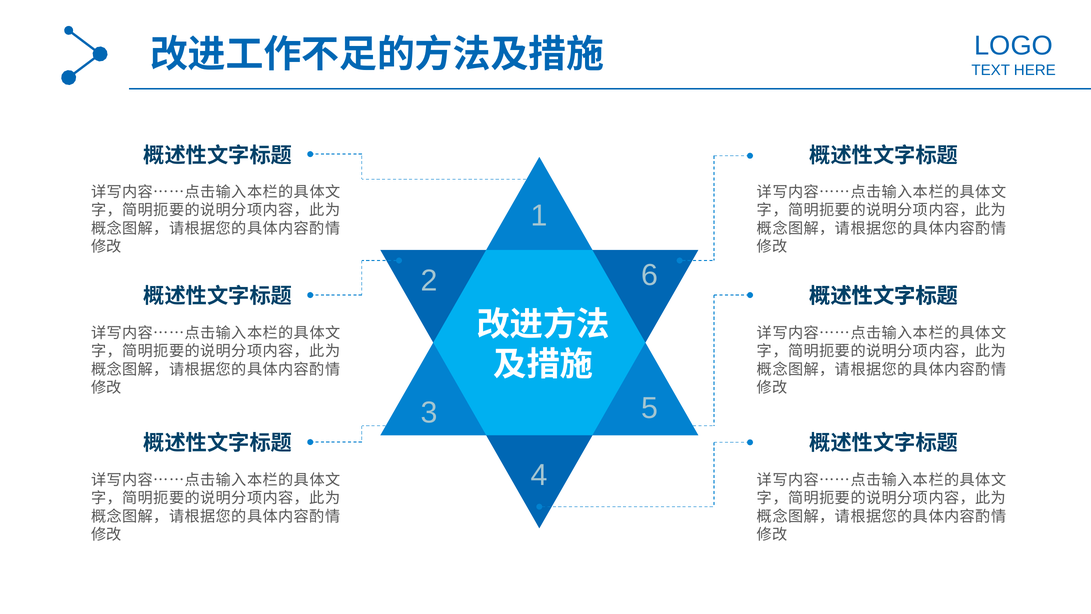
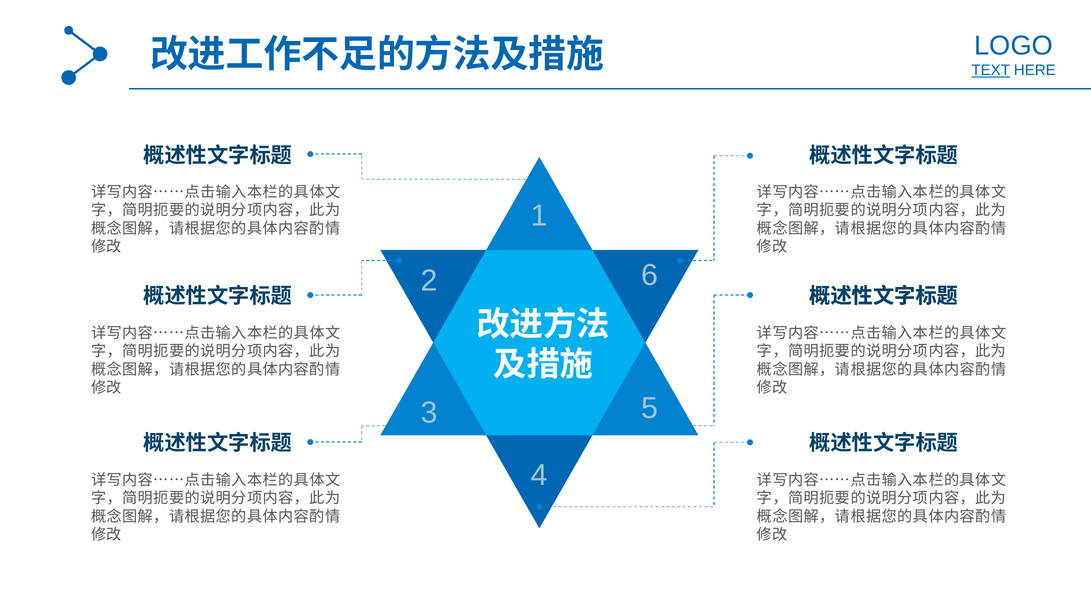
TEXT underline: none -> present
